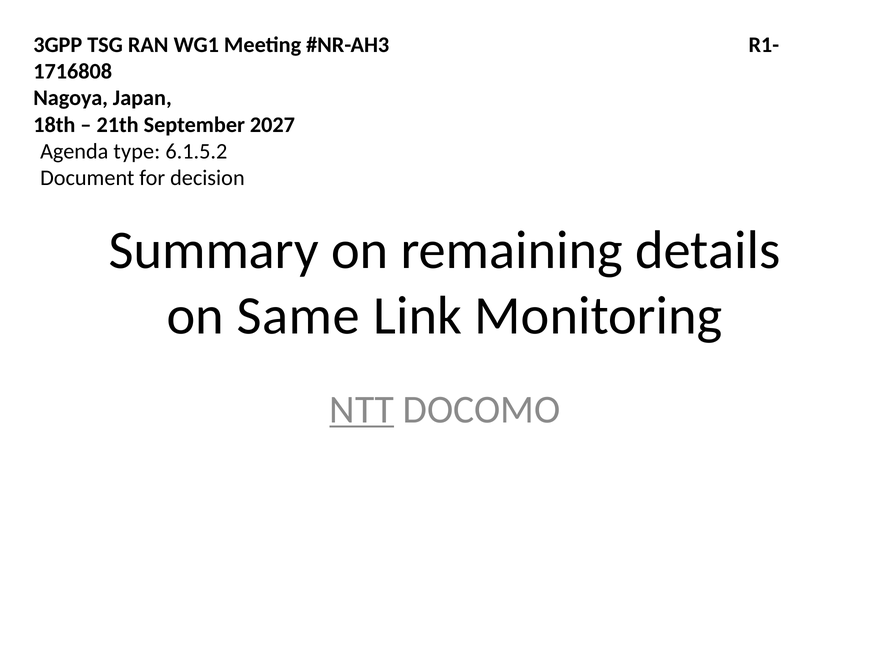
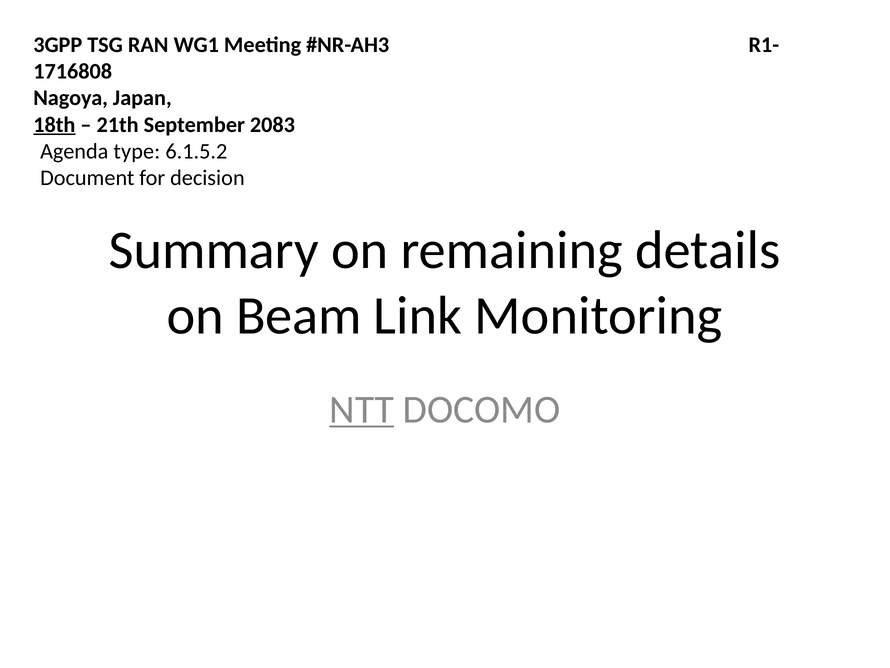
18th underline: none -> present
2027: 2027 -> 2083
Same: Same -> Beam
